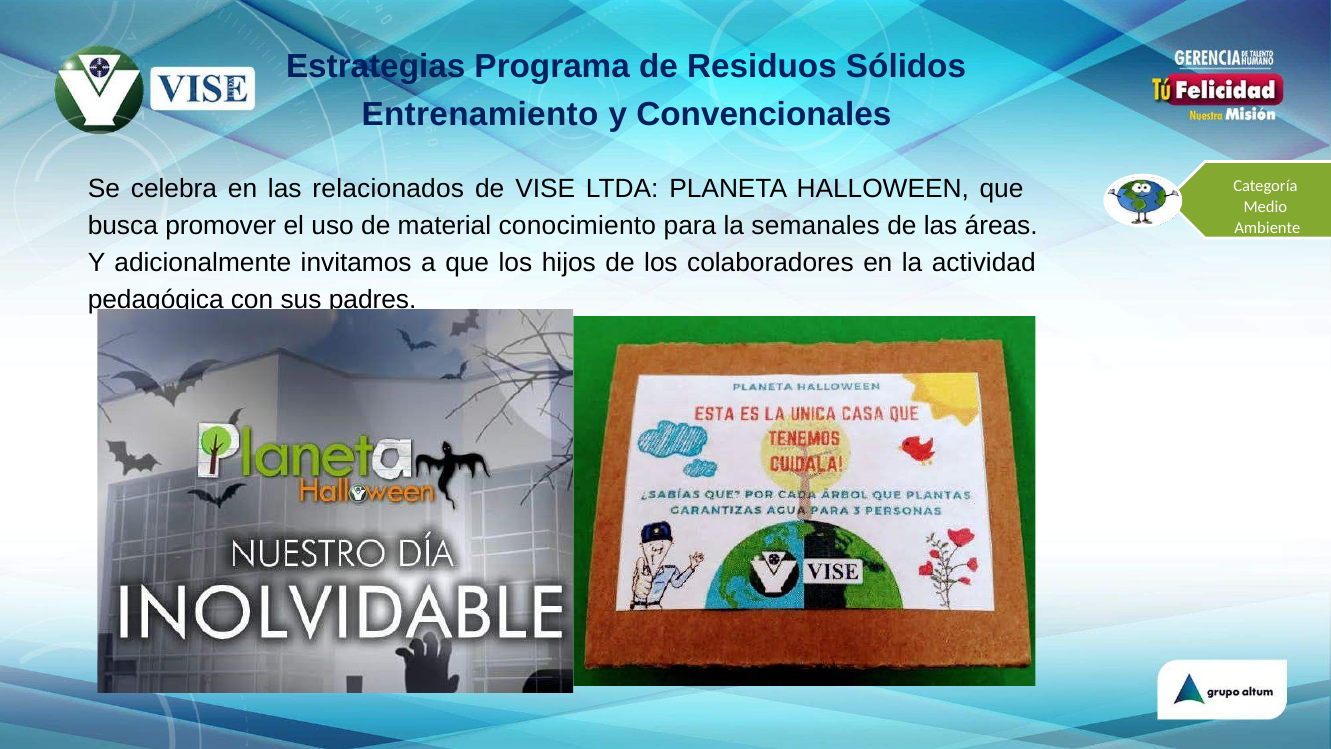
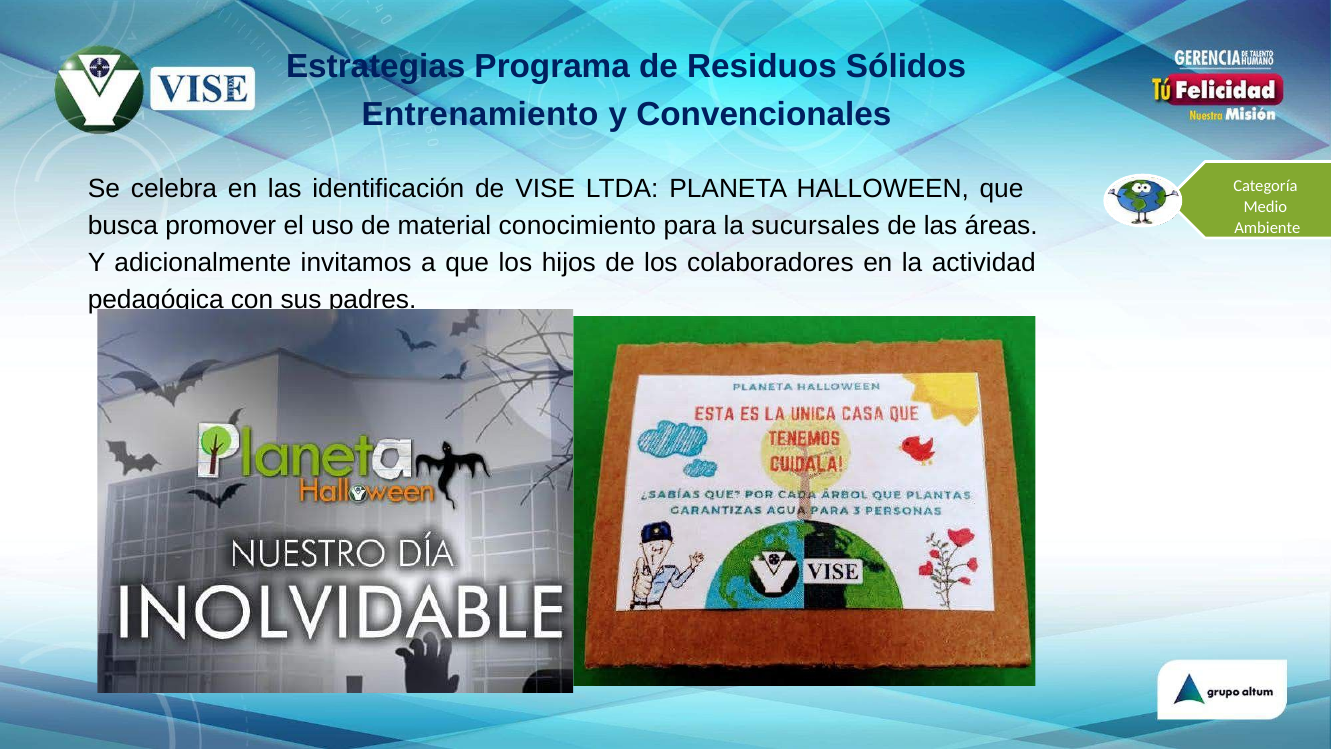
relacionados: relacionados -> identificación
semanales: semanales -> sucursales
